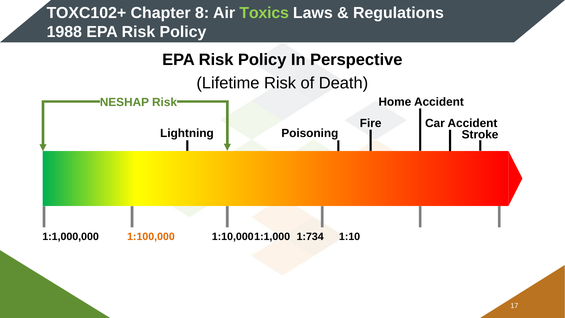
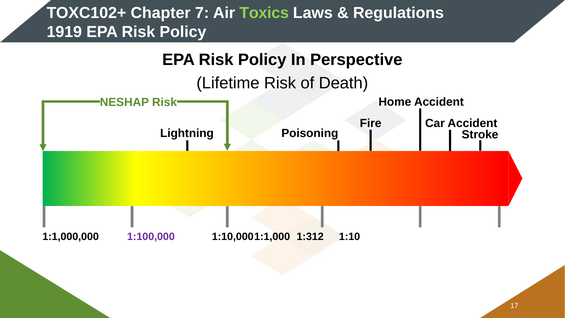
8: 8 -> 7
1988: 1988 -> 1919
1:100,000 colour: orange -> purple
1:734: 1:734 -> 1:312
